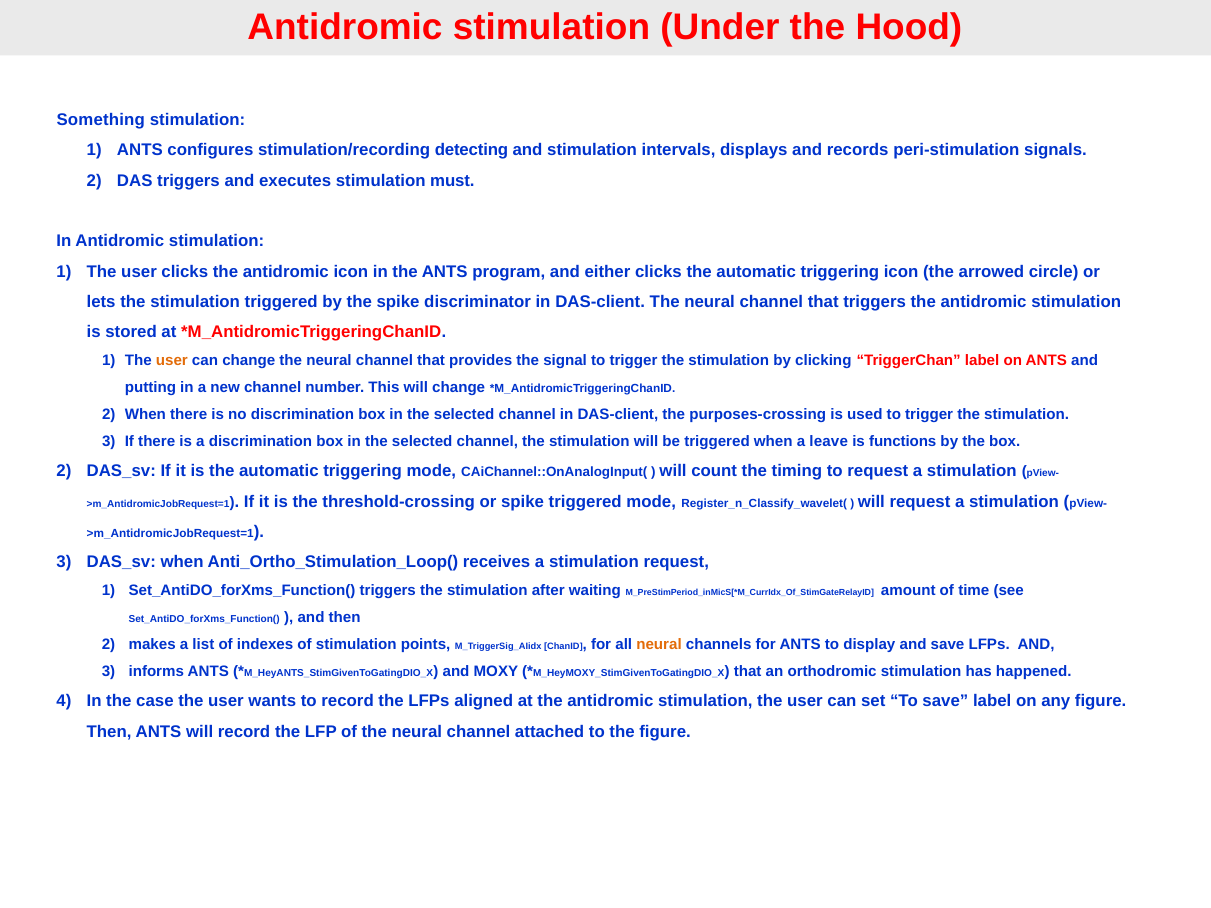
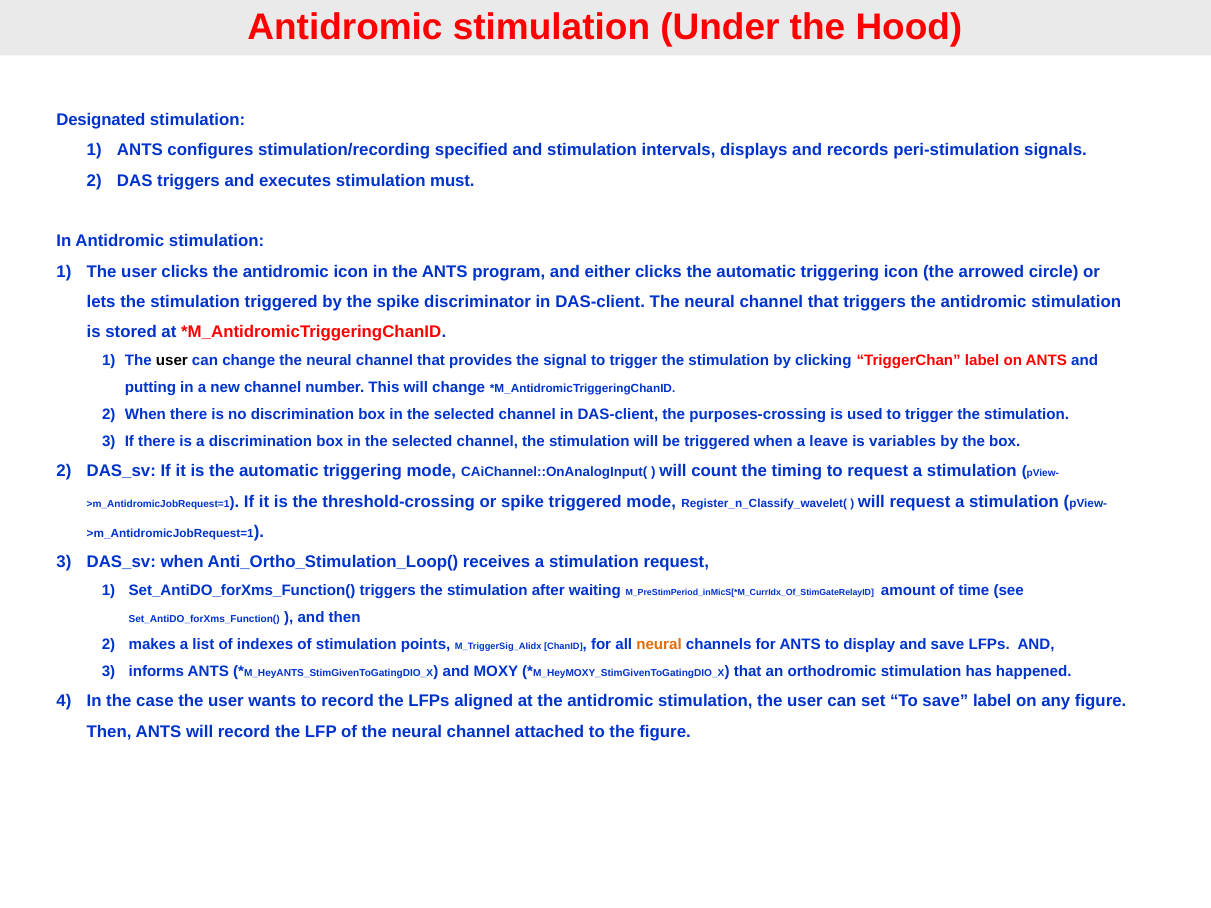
Something: Something -> Designated
detecting: detecting -> specified
user at (172, 360) colour: orange -> black
functions: functions -> variables
